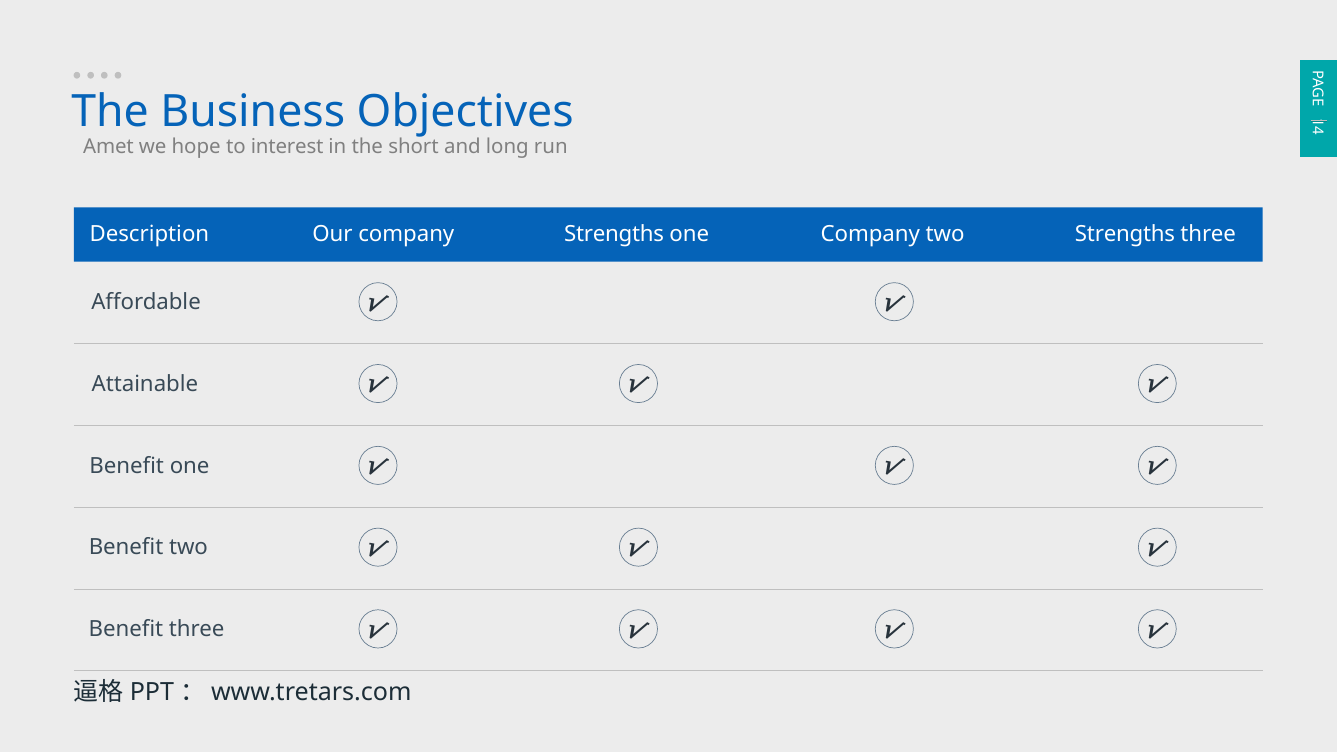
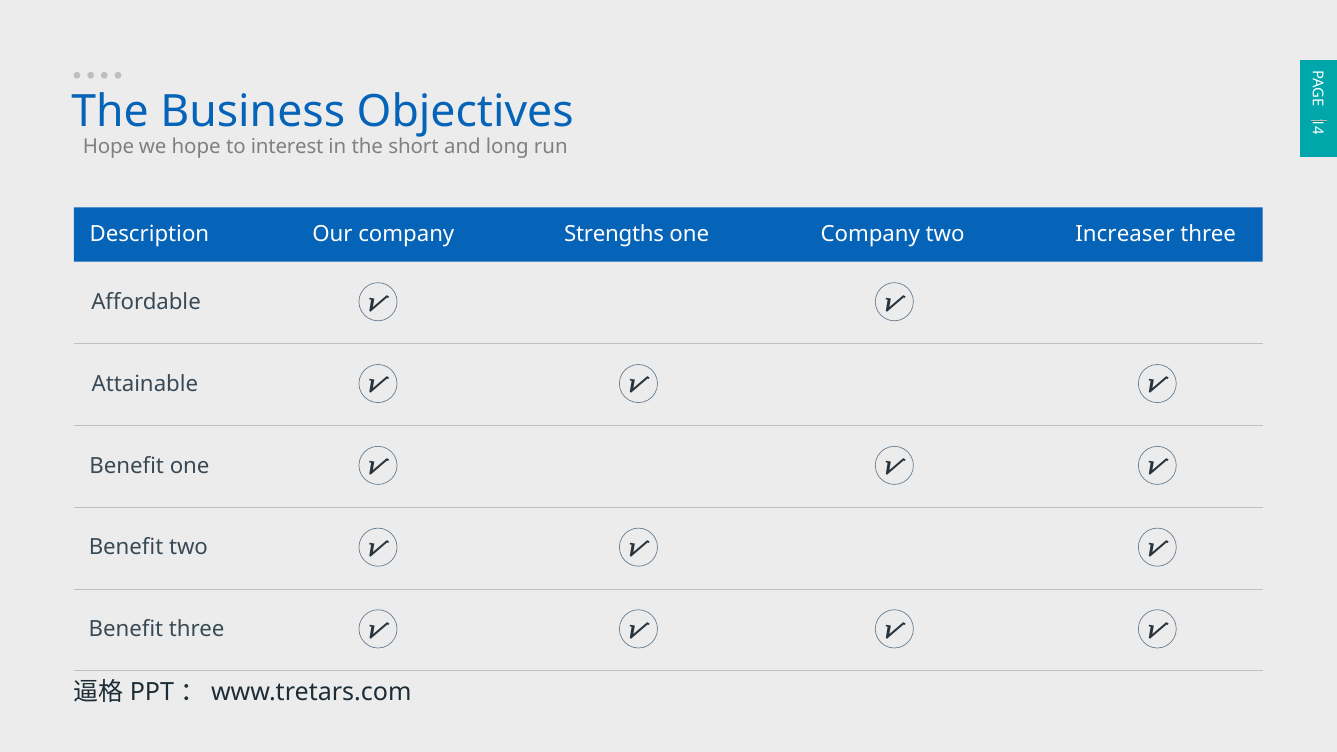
Amet at (109, 147): Amet -> Hope
two Strengths: Strengths -> Increaser
